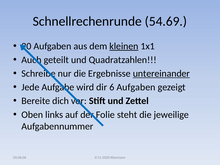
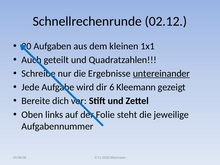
54.69: 54.69 -> 02.12
kleinen underline: present -> none
6 Aufgaben: Aufgaben -> Kleemann
